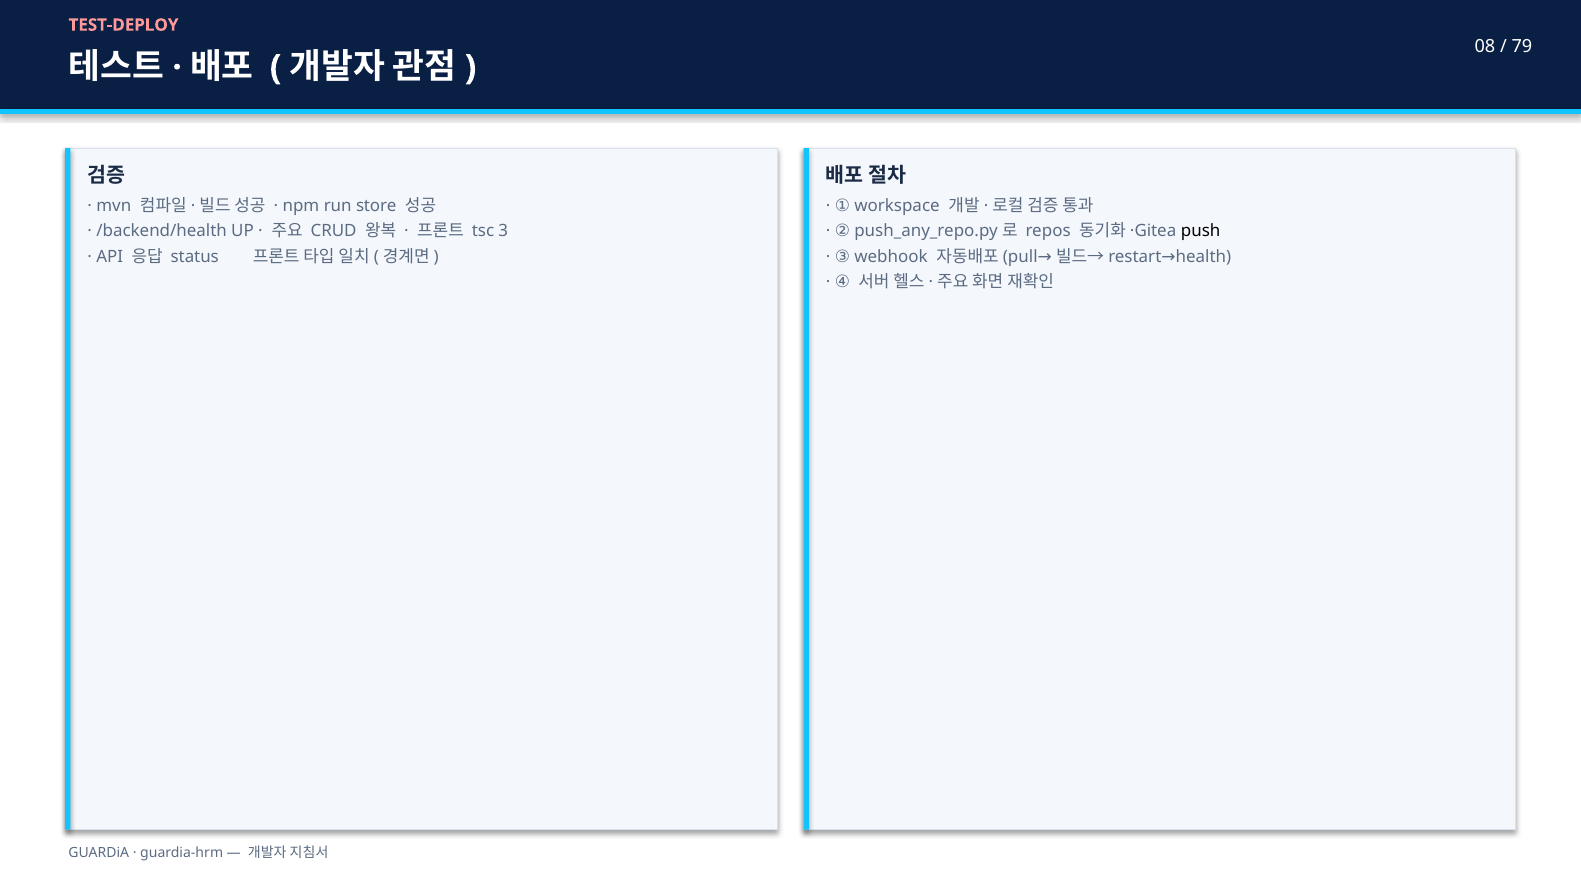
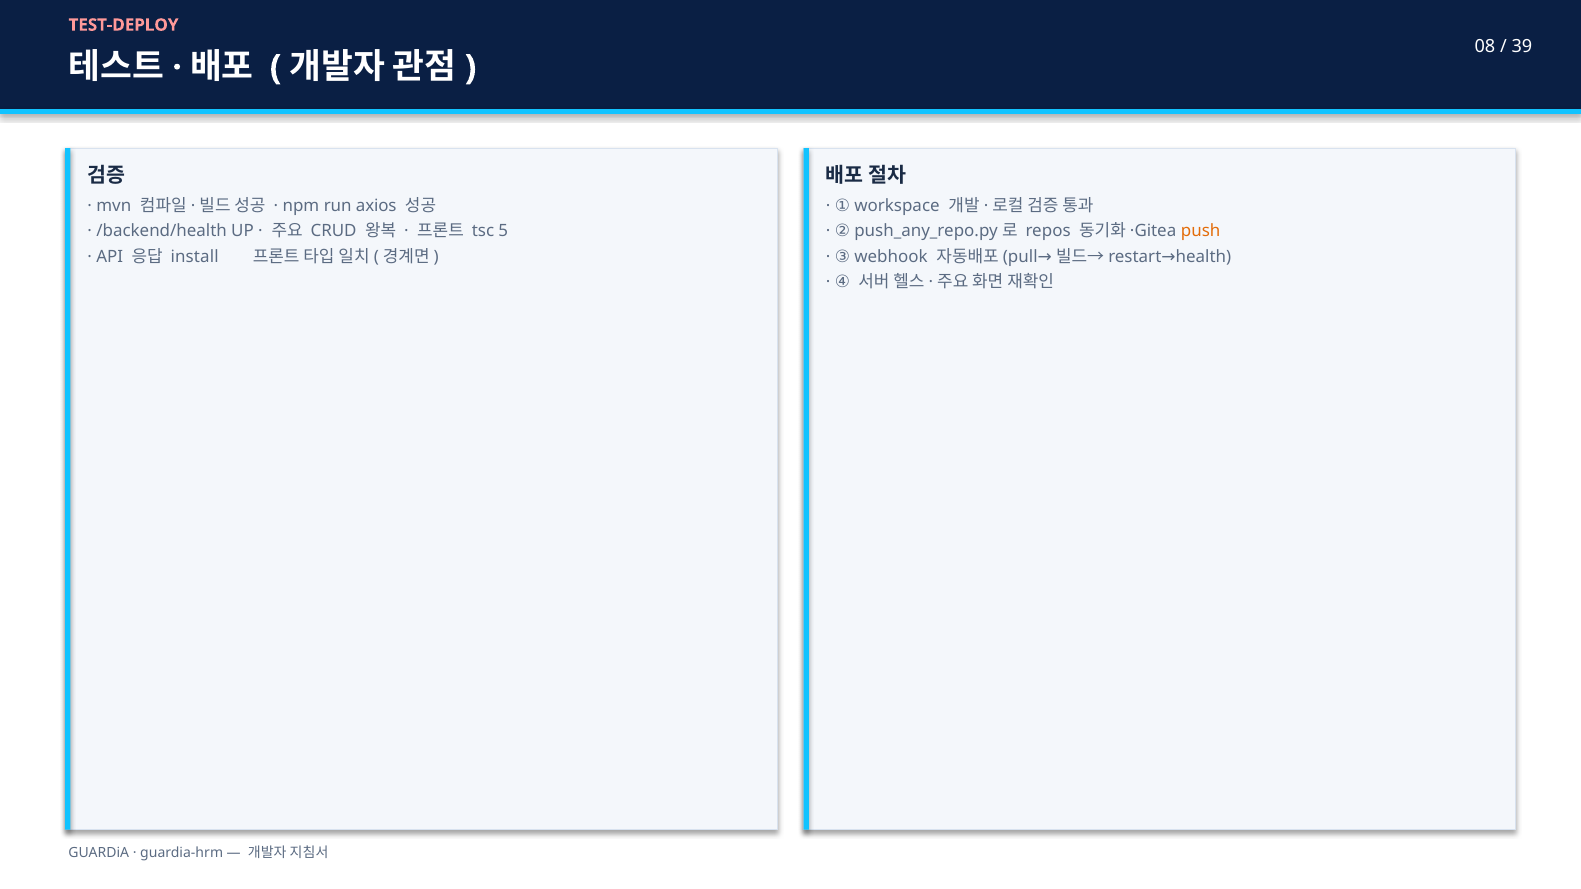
79: 79 -> 39
store: store -> axios
push colour: black -> orange
3: 3 -> 5
status: status -> install
